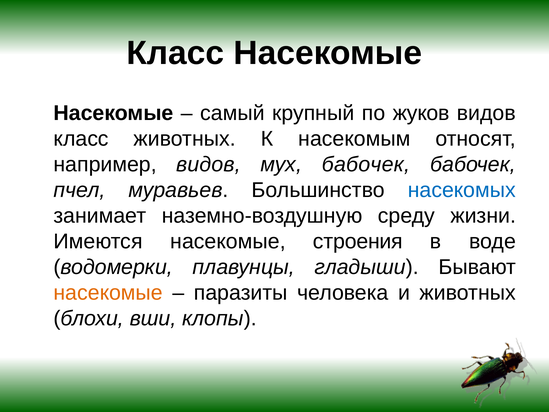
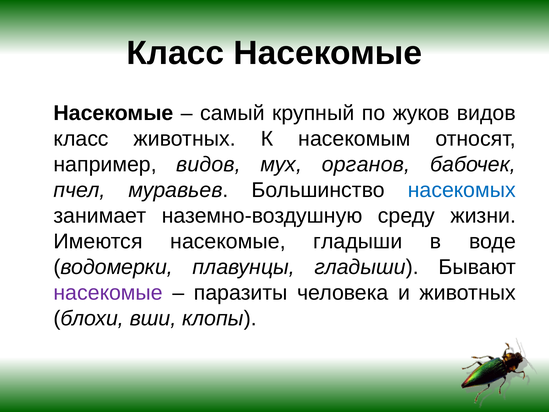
мух бабочек: бабочек -> органов
насекомые строения: строения -> гладыши
насекомые at (108, 293) colour: orange -> purple
